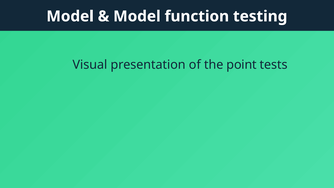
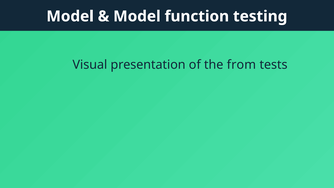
point: point -> from
